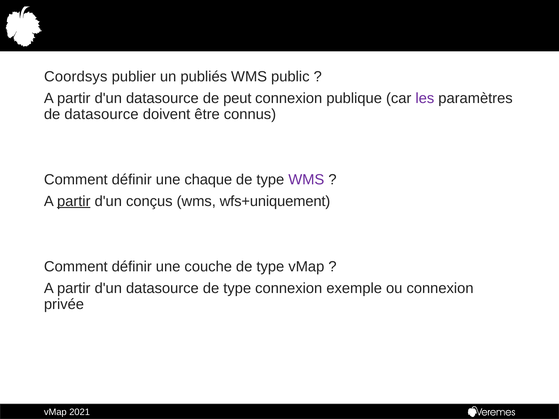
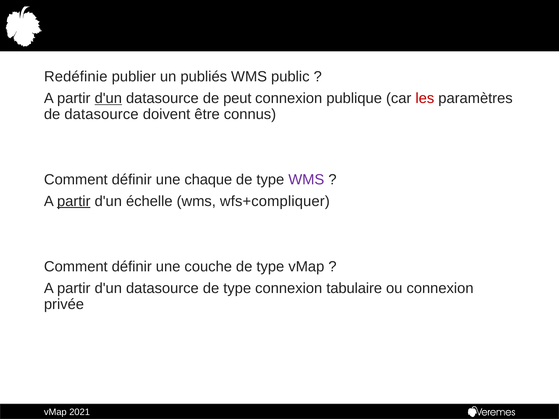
Coordsys: Coordsys -> Redéfinie
d'un at (108, 98) underline: none -> present
les colour: purple -> red
conçus: conçus -> échelle
wfs+uniquement: wfs+uniquement -> wfs+compliquer
exemple: exemple -> tabulaire
